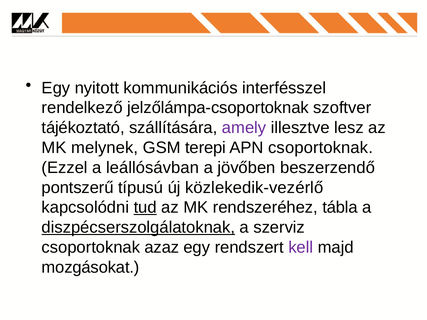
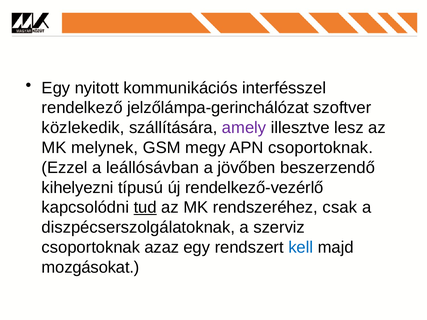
jelzőlámpa-csoportoknak: jelzőlámpa-csoportoknak -> jelzőlámpa-gerinchálózat
tájékoztató: tájékoztató -> közlekedik
terepi: terepi -> megy
pontszerű: pontszerű -> kihelyezni
közlekedik-vezérlő: közlekedik-vezérlő -> rendelkező-vezérlő
tábla: tábla -> csak
diszpécserszolgálatoknak underline: present -> none
kell colour: purple -> blue
